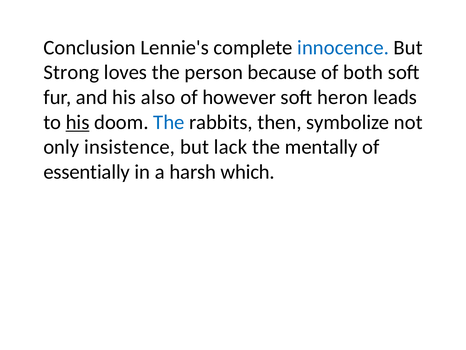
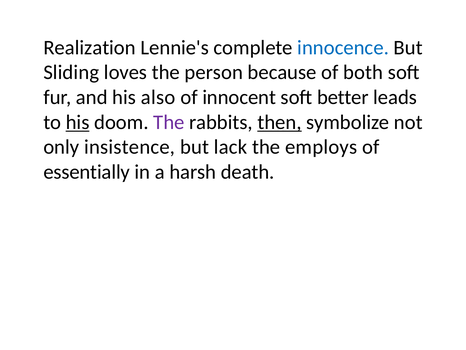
Conclusion: Conclusion -> Realization
Strong: Strong -> Sliding
however: however -> innocent
heron: heron -> better
The at (169, 122) colour: blue -> purple
then underline: none -> present
mentally: mentally -> employs
which: which -> death
